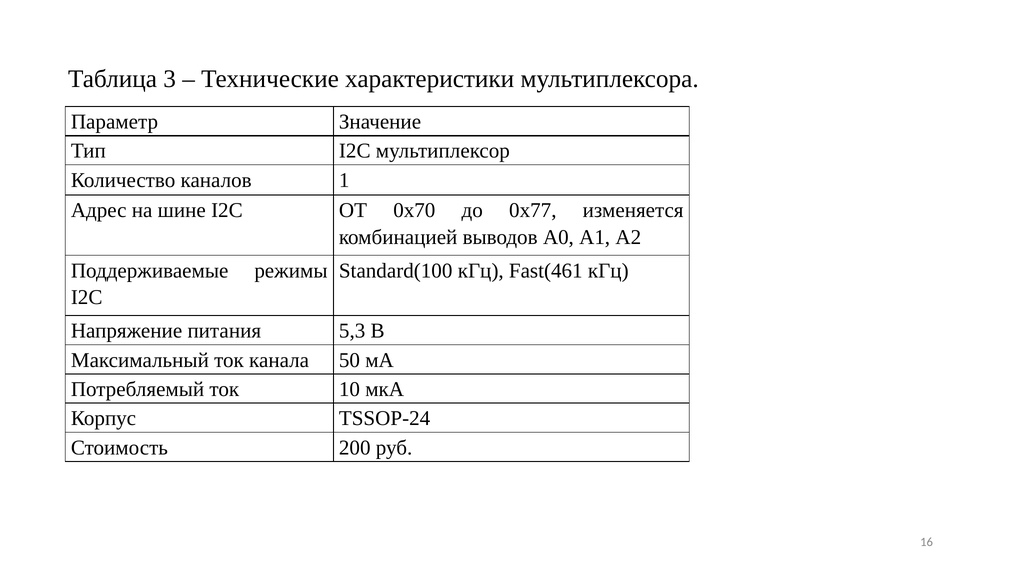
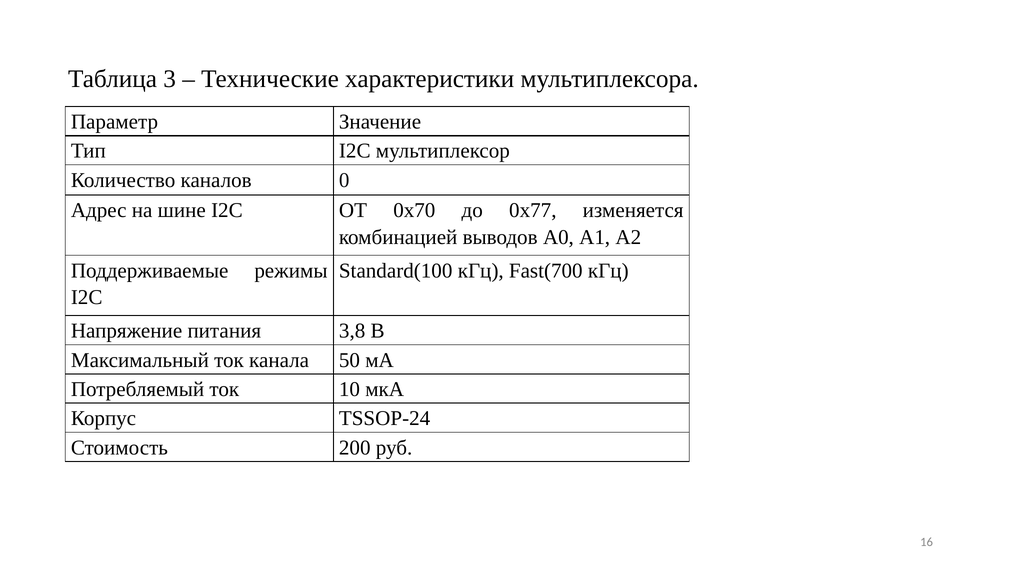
1: 1 -> 0
Fast(461: Fast(461 -> Fast(700
5,3: 5,3 -> 3,8
